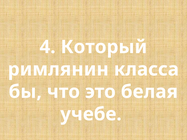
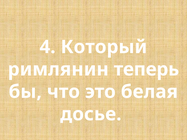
класса: класса -> теперь
учебе: учебе -> досье
